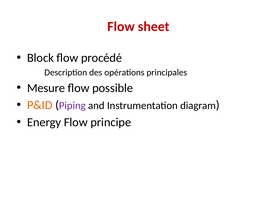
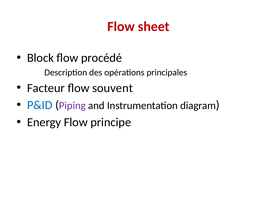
Mesure: Mesure -> Facteur
possible: possible -> souvent
P&ID colour: orange -> blue
